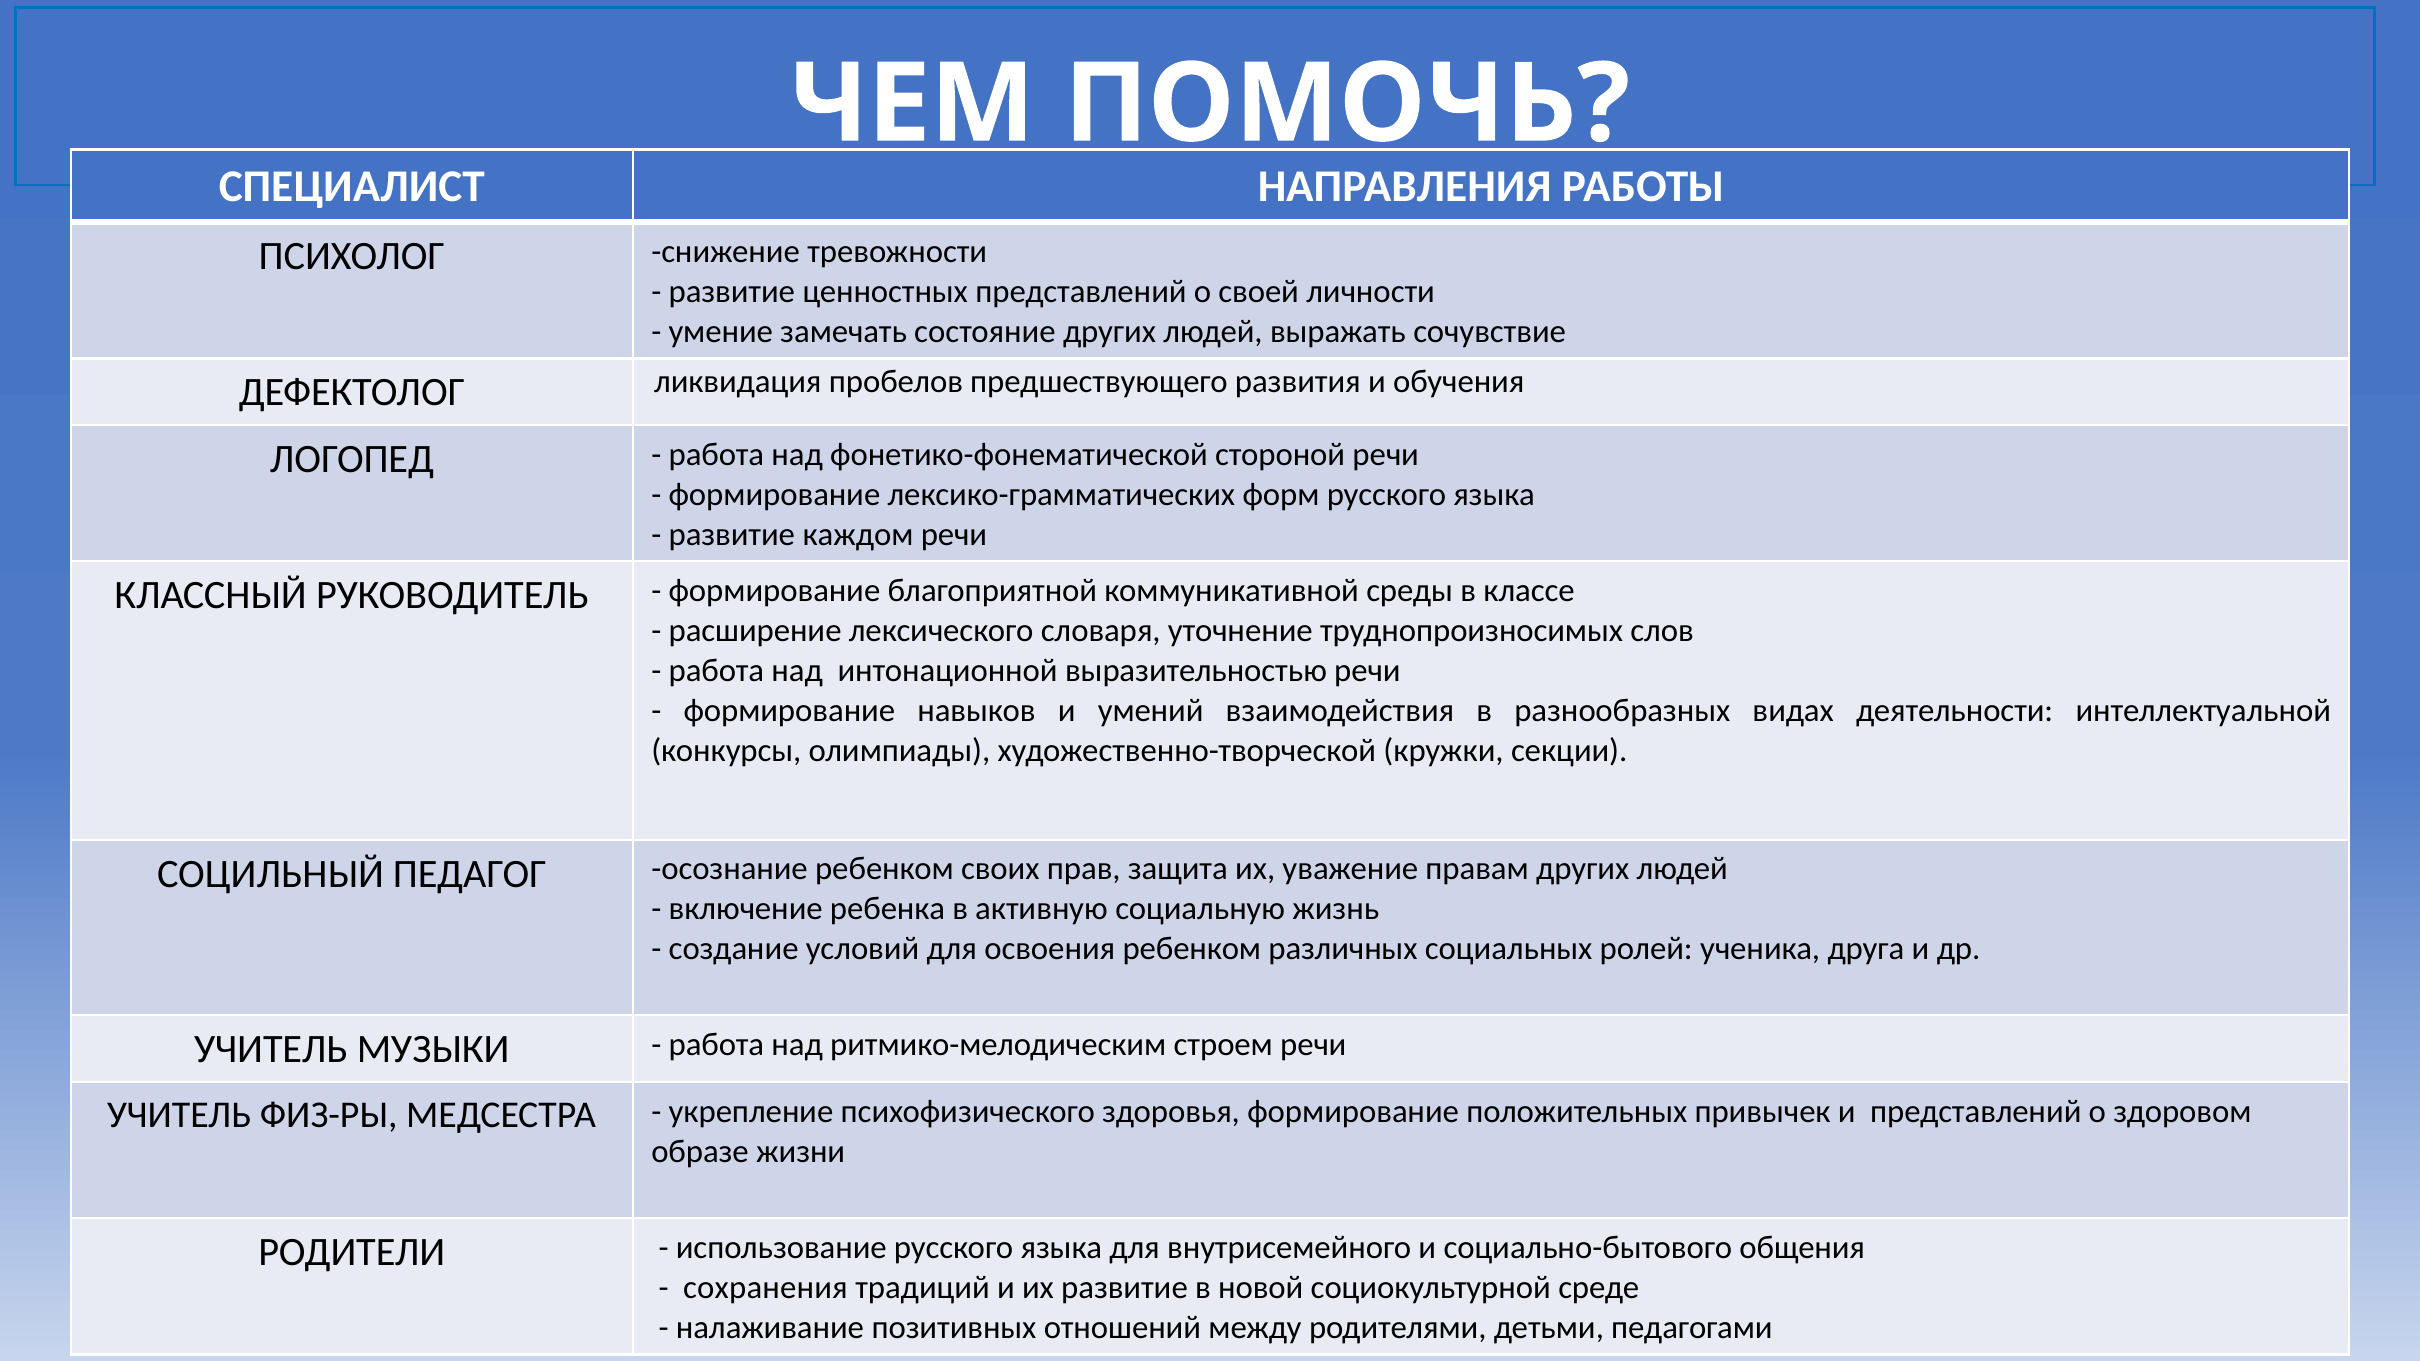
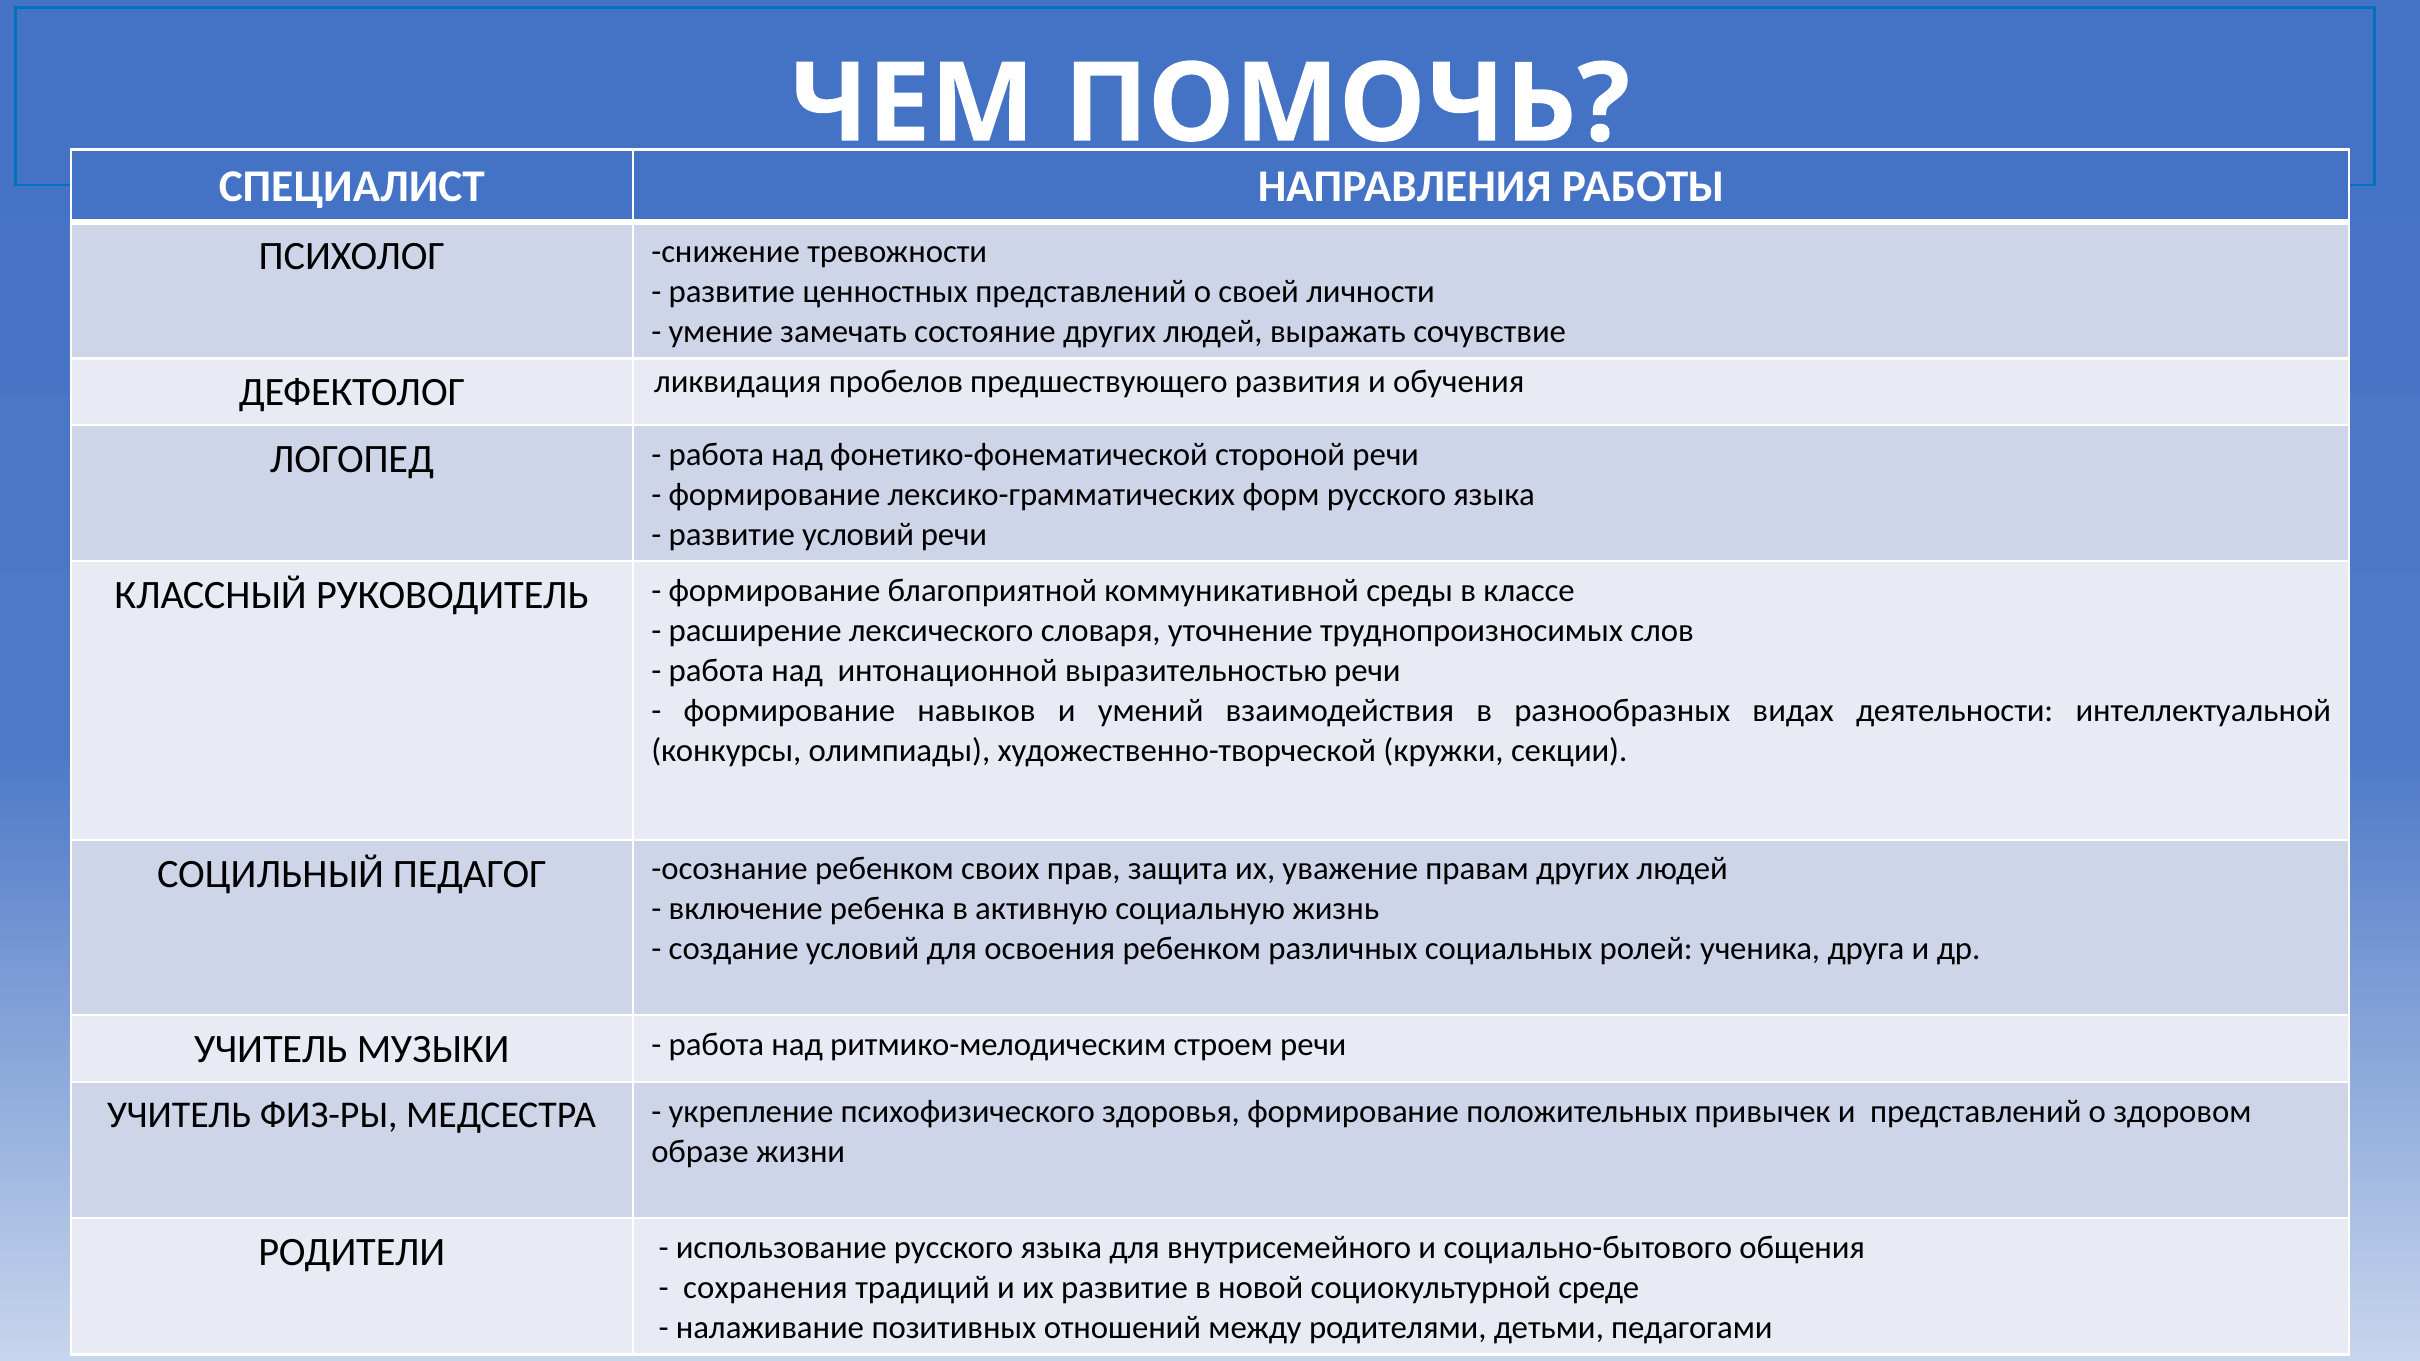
развитие каждом: каждом -> условий
